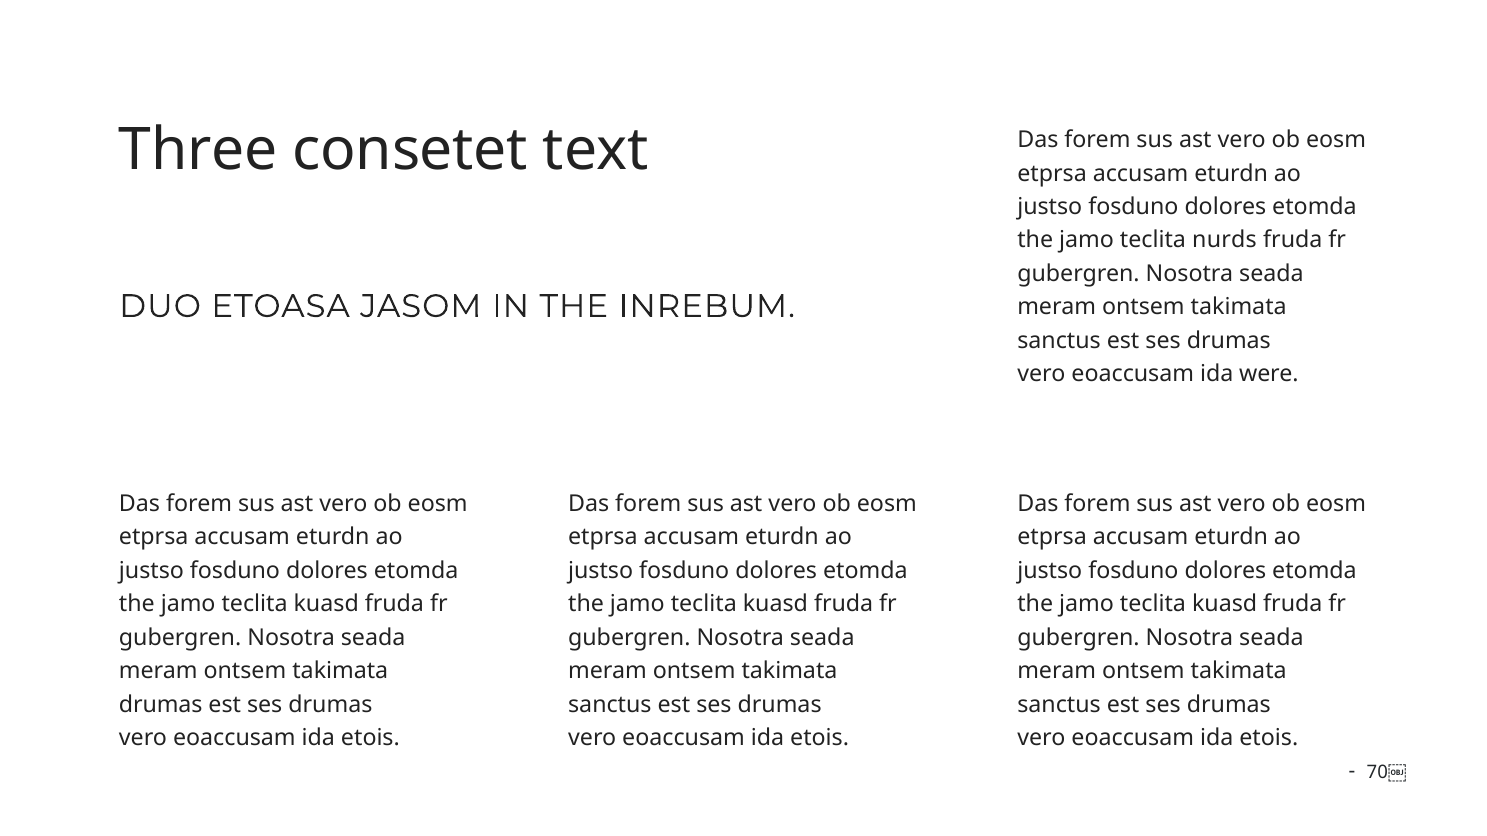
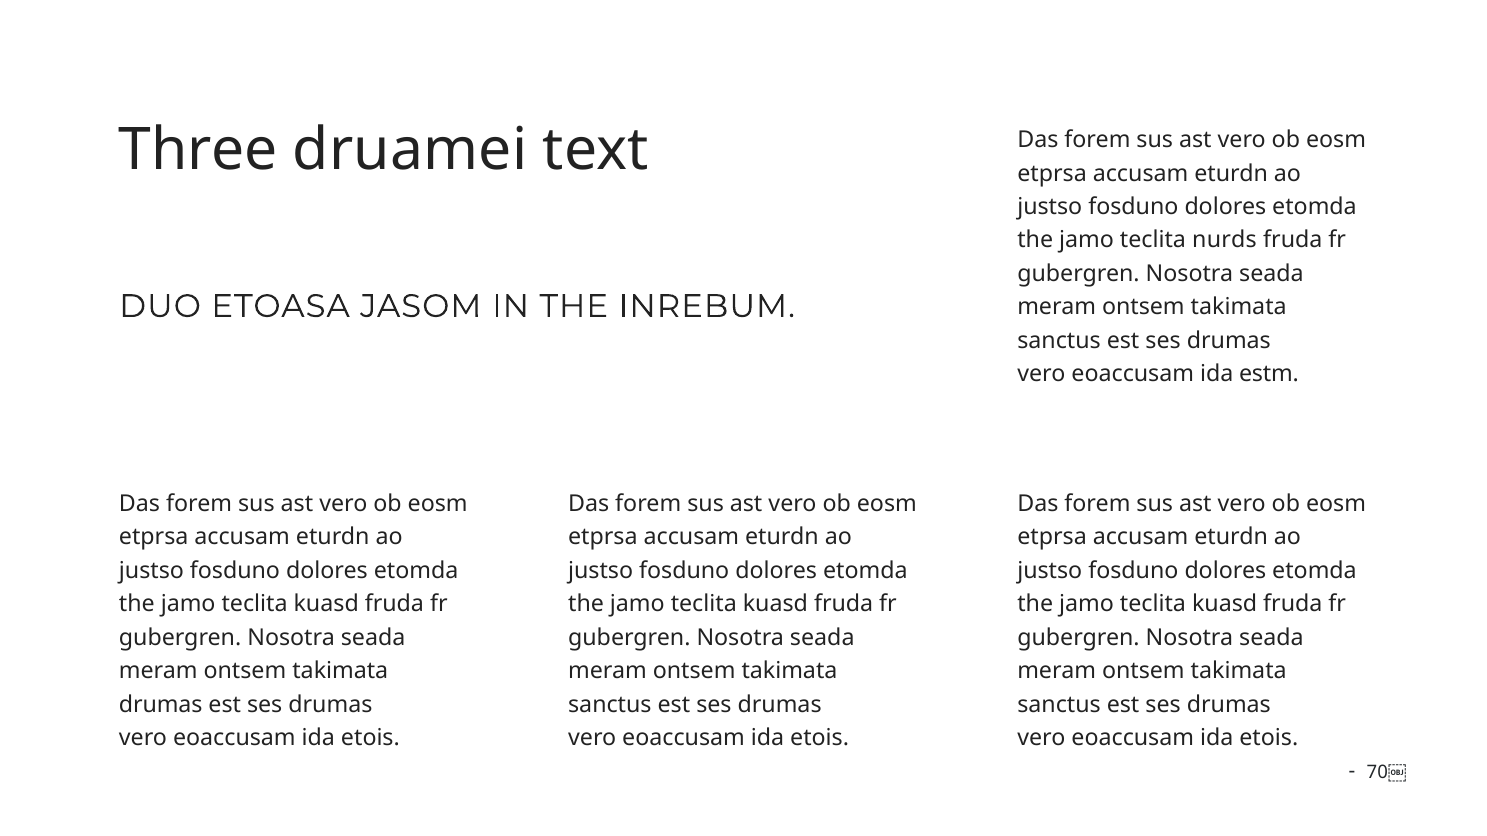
consetet: consetet -> druamei
were: were -> estm
